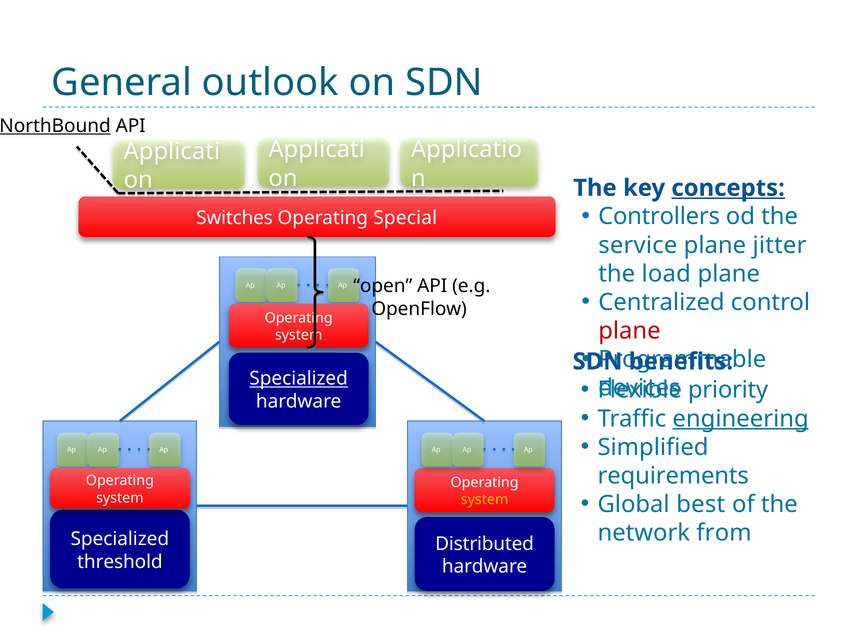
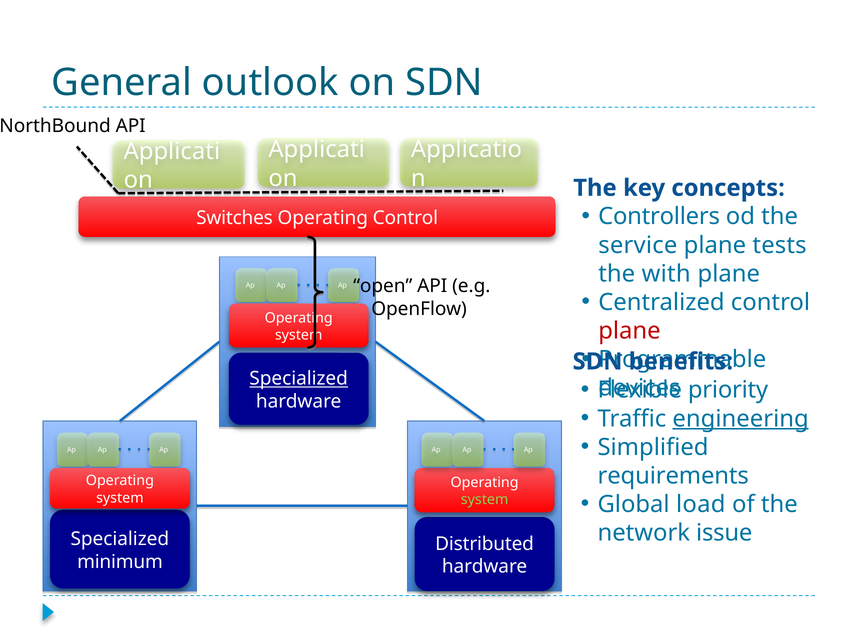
NorthBound underline: present -> none
concepts underline: present -> none
Operating Special: Special -> Control
jitter: jitter -> tests
load: load -> with
best: best -> load
system at (485, 500) colour: yellow -> light green
from: from -> issue
threshold: threshold -> minimum
